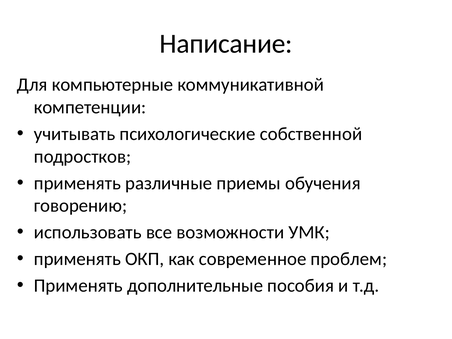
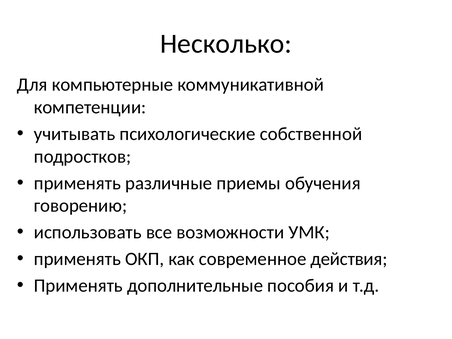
Написание: Написание -> Несколько
проблем: проблем -> действия
